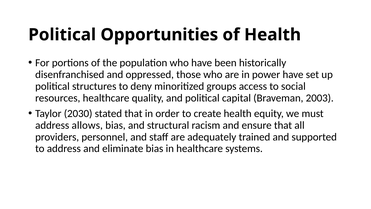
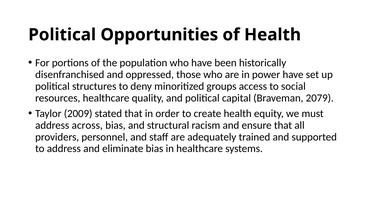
2003: 2003 -> 2079
2030: 2030 -> 2009
allows: allows -> across
